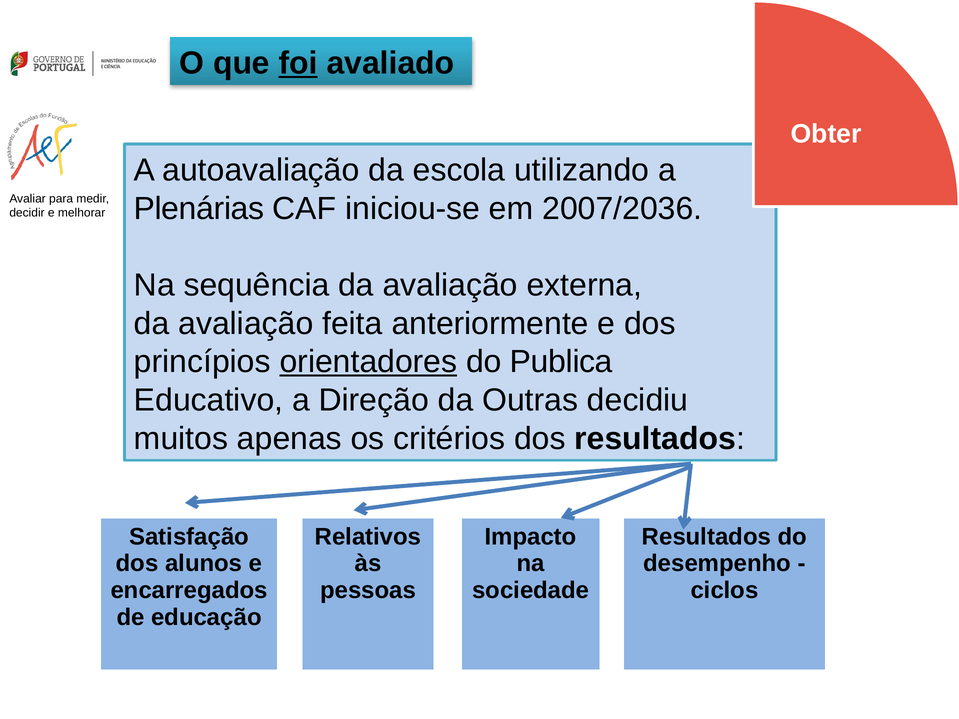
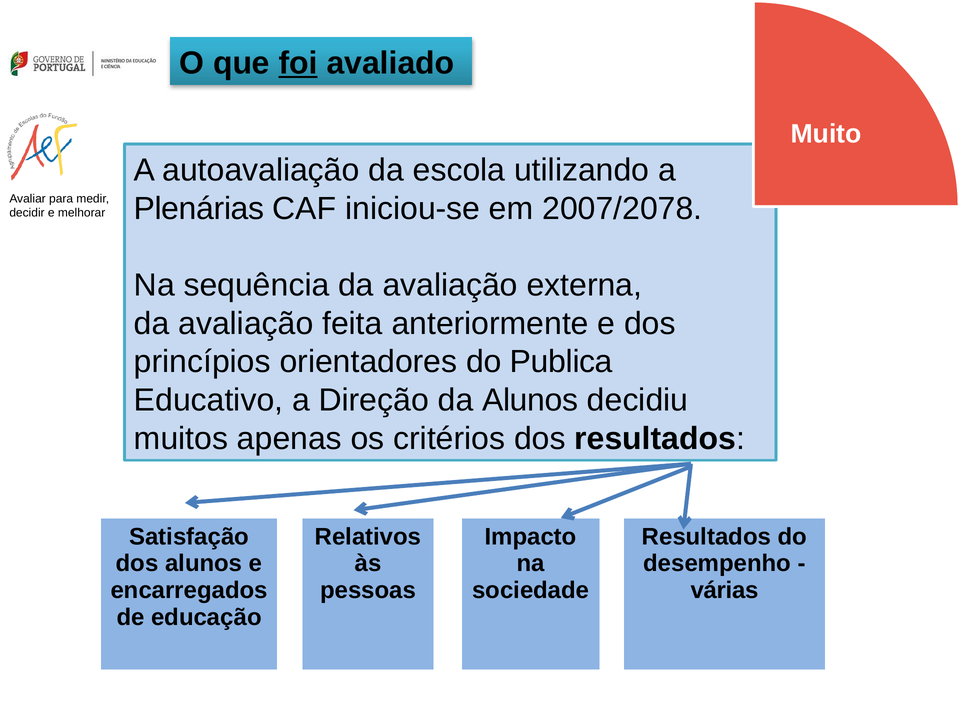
Obter: Obter -> Muito
2007/2036: 2007/2036 -> 2007/2078
orientadores underline: present -> none
da Outras: Outras -> Alunos
ciclos: ciclos -> várias
